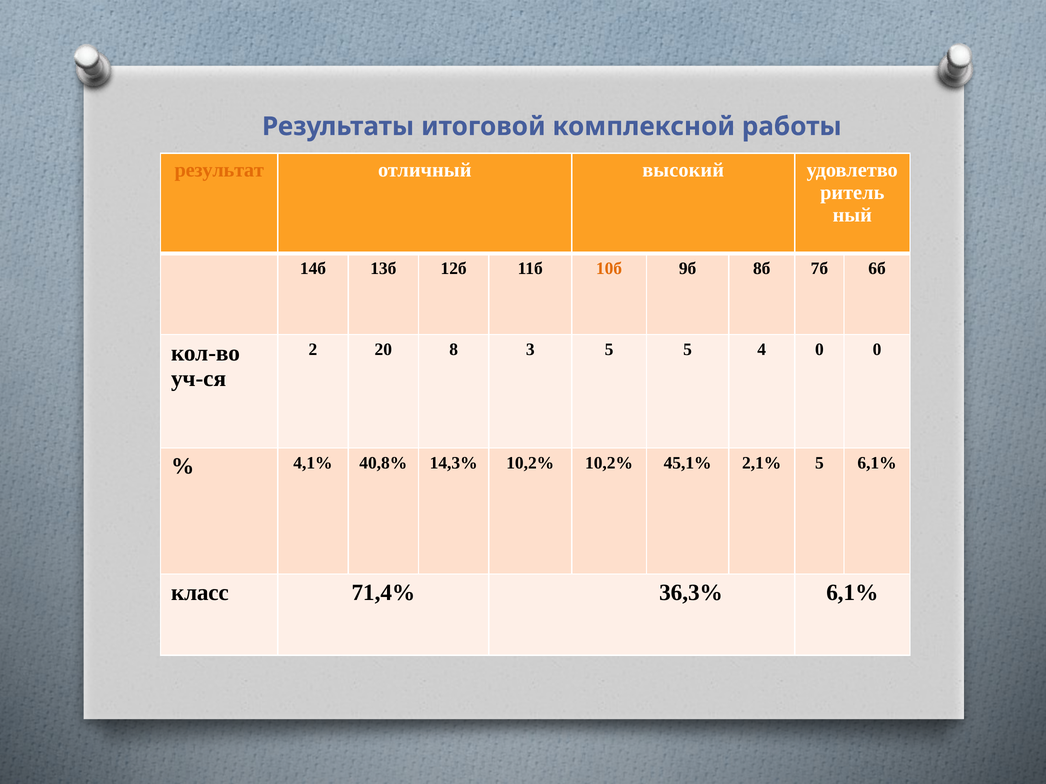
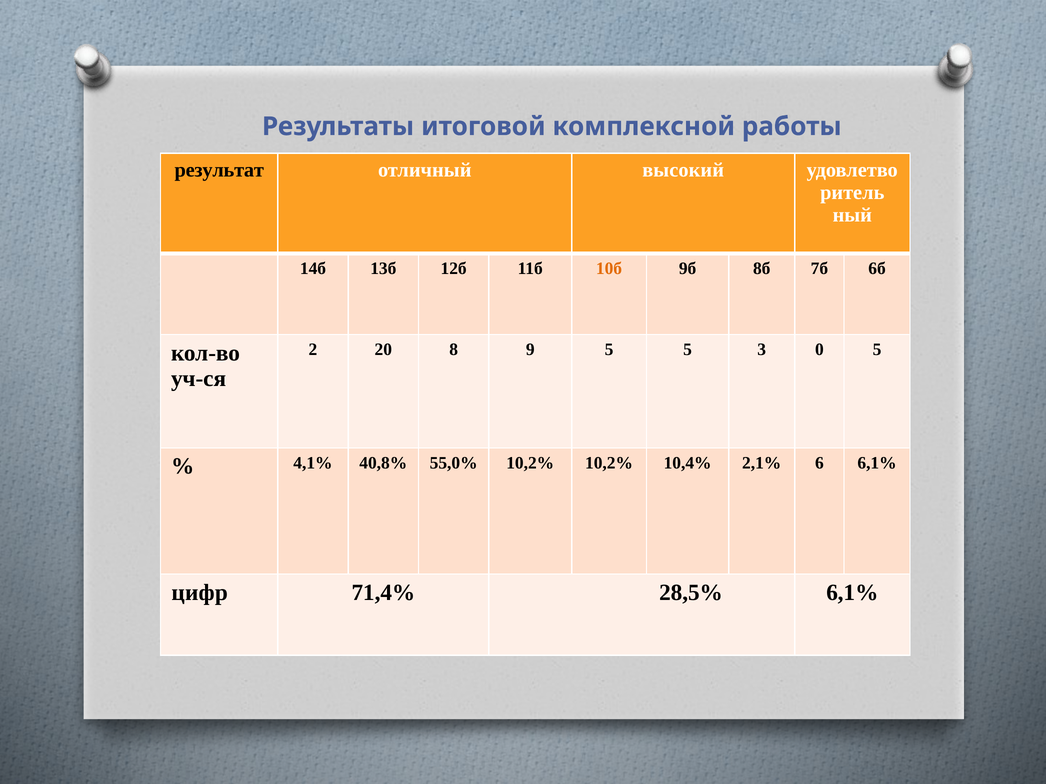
результат colour: orange -> black
3: 3 -> 9
4: 4 -> 3
0 0: 0 -> 5
14,3%: 14,3% -> 55,0%
45,1%: 45,1% -> 10,4%
2,1% 5: 5 -> 6
класс: класс -> цифр
36,3%: 36,3% -> 28,5%
